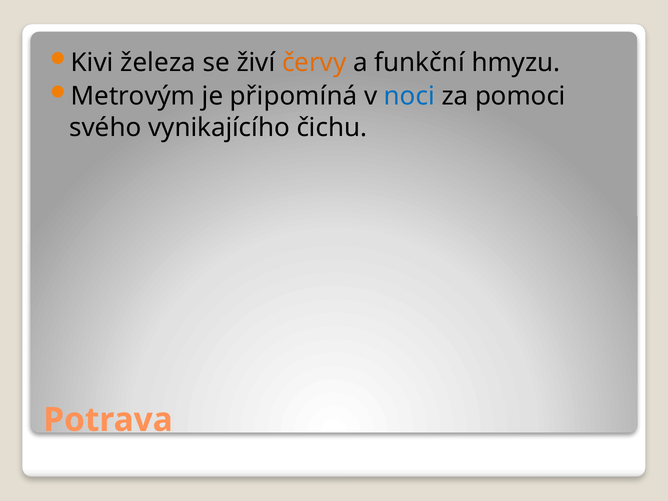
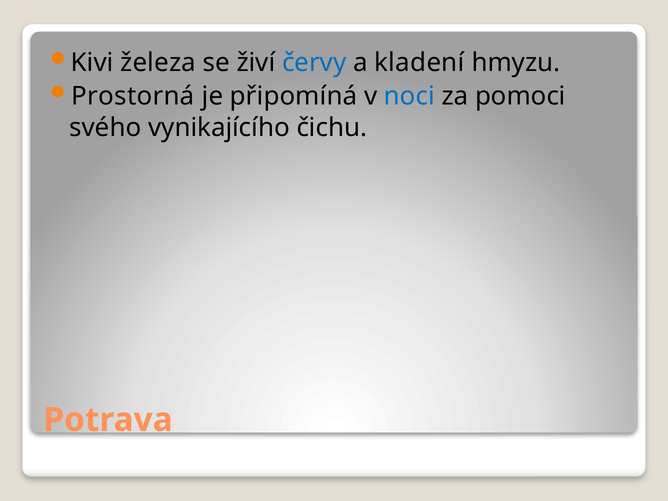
červy colour: orange -> blue
funkční: funkční -> kladení
Metrovým: Metrovým -> Prostorná
